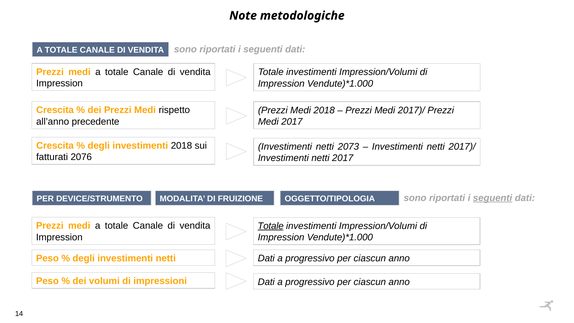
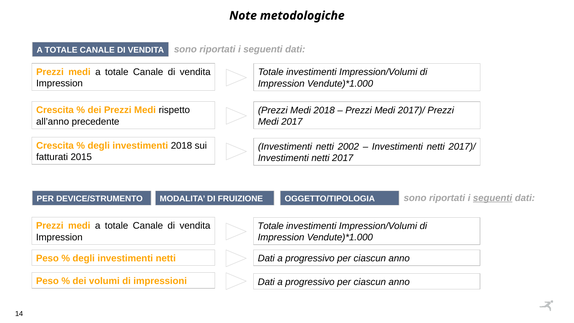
2073: 2073 -> 2002
2076: 2076 -> 2015
Totale at (271, 226) underline: present -> none
